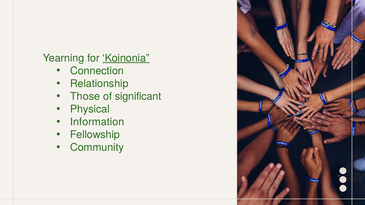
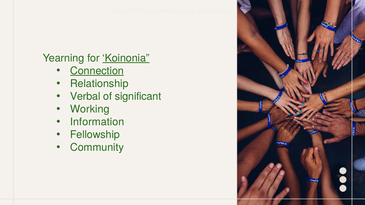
Connection underline: none -> present
Those: Those -> Verbal
Physical: Physical -> Working
